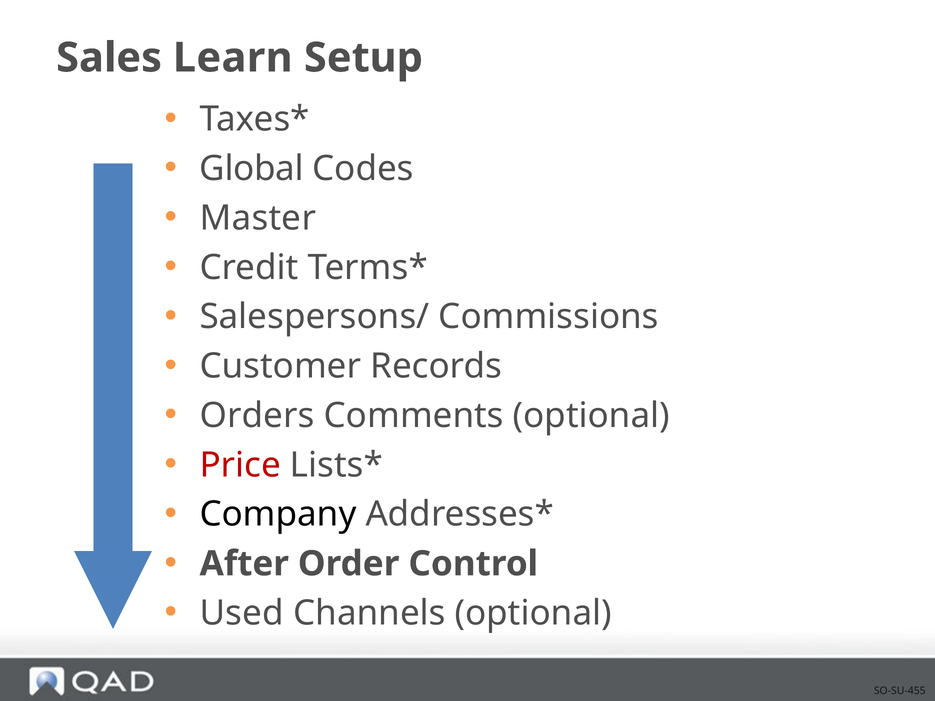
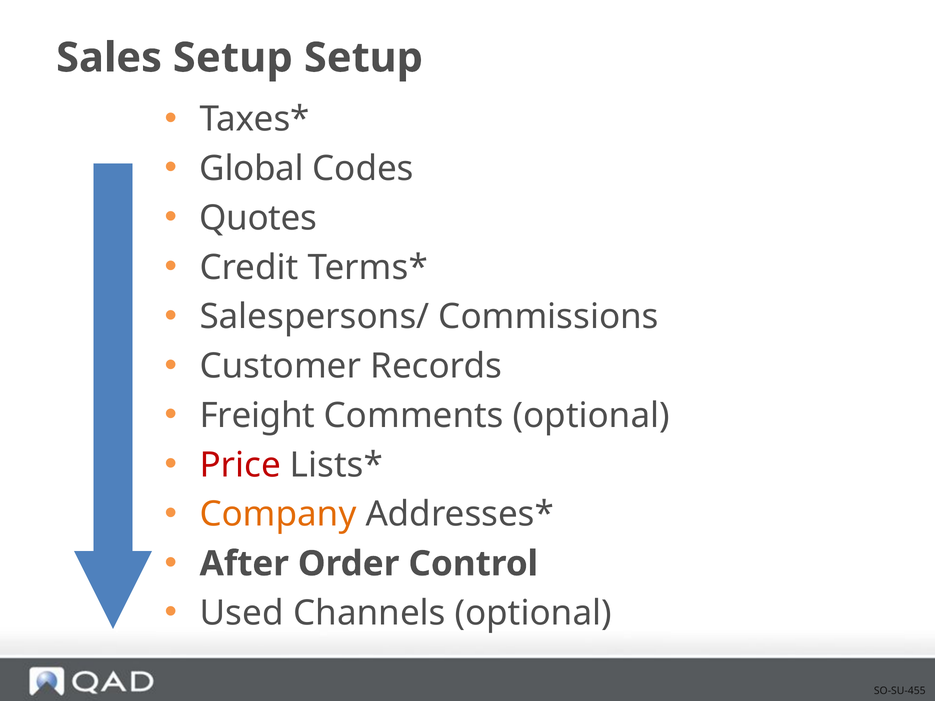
Sales Learn: Learn -> Setup
Master: Master -> Quotes
Orders: Orders -> Freight
Company colour: black -> orange
